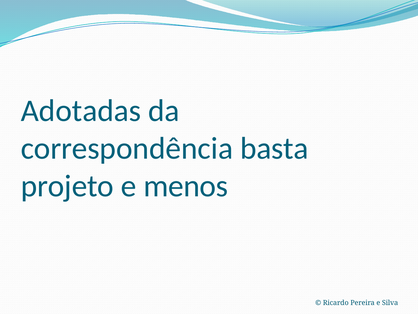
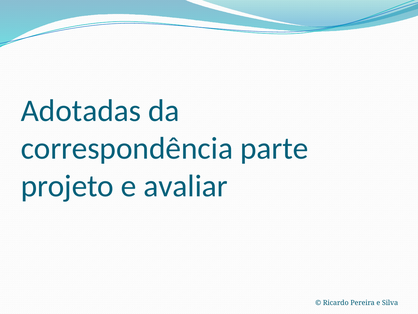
basta: basta -> parte
menos: menos -> avaliar
